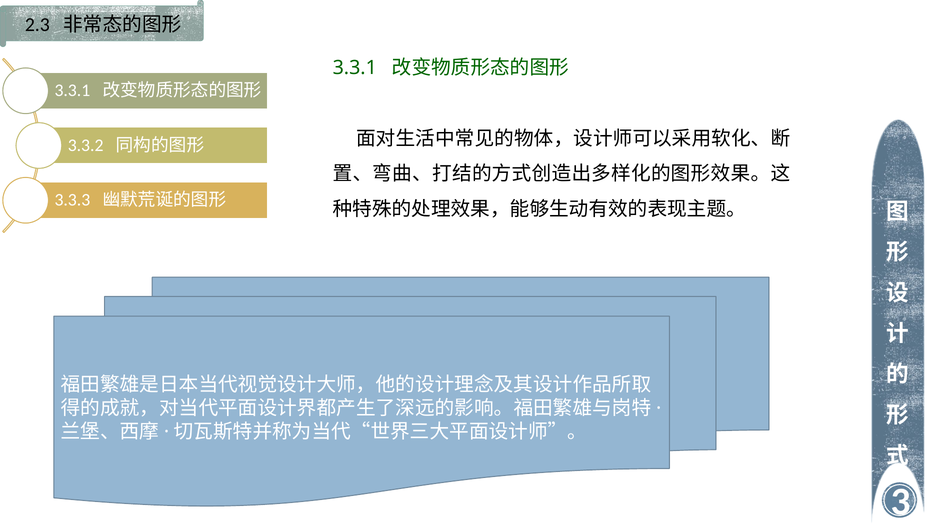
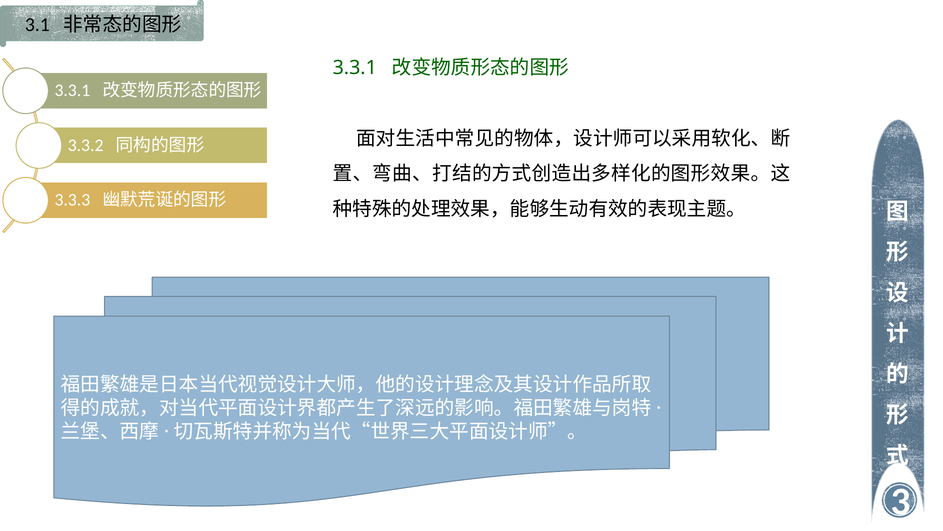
2.3: 2.3 -> 3.1
